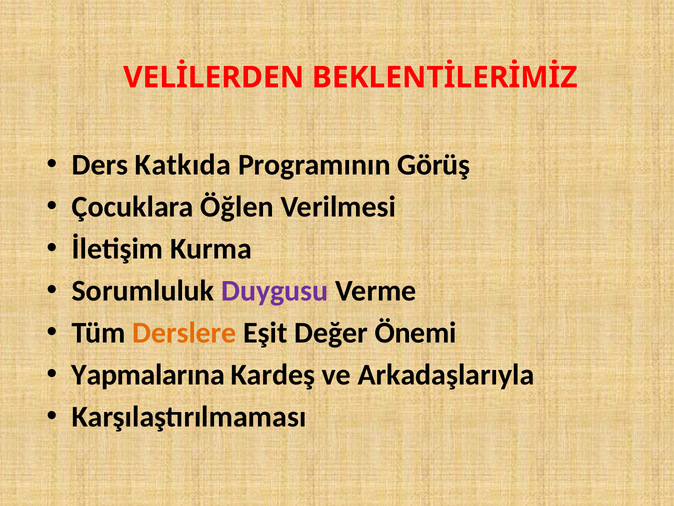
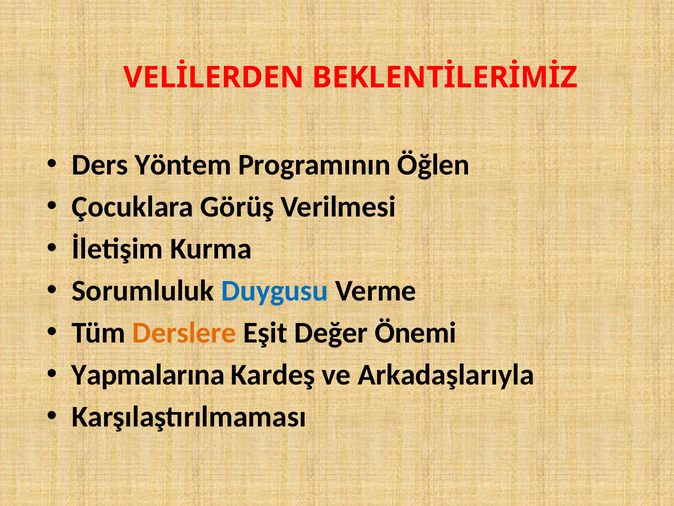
Katkıda: Katkıda -> Yöntem
Görüş: Görüş -> Öğlen
Öğlen: Öğlen -> Görüş
Duygusu colour: purple -> blue
